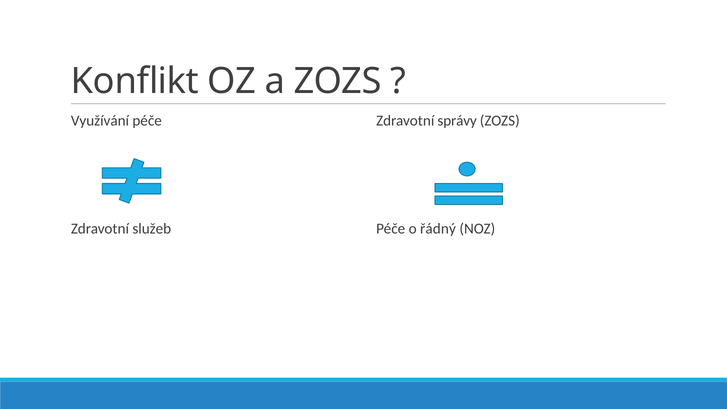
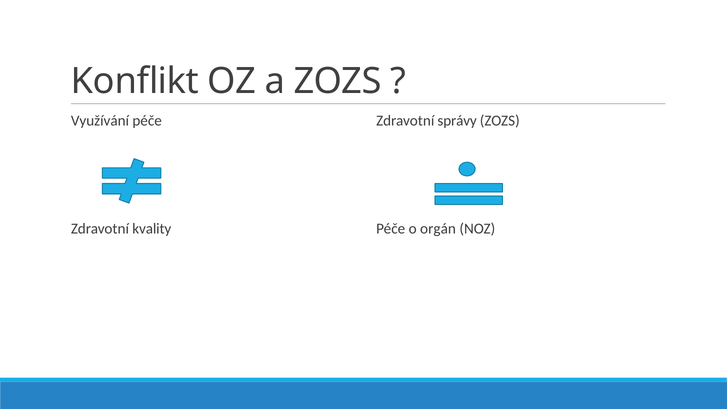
služeb: služeb -> kvality
řádný: řádný -> orgán
